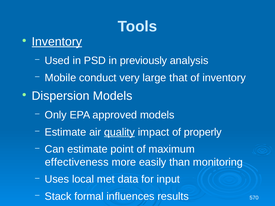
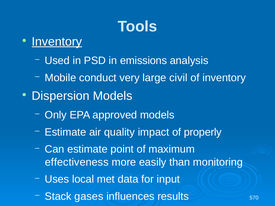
previously: previously -> emissions
that: that -> civil
quality underline: present -> none
formal: formal -> gases
